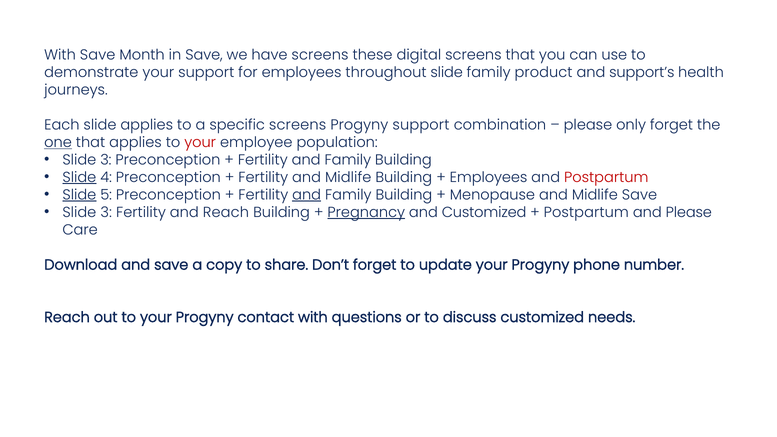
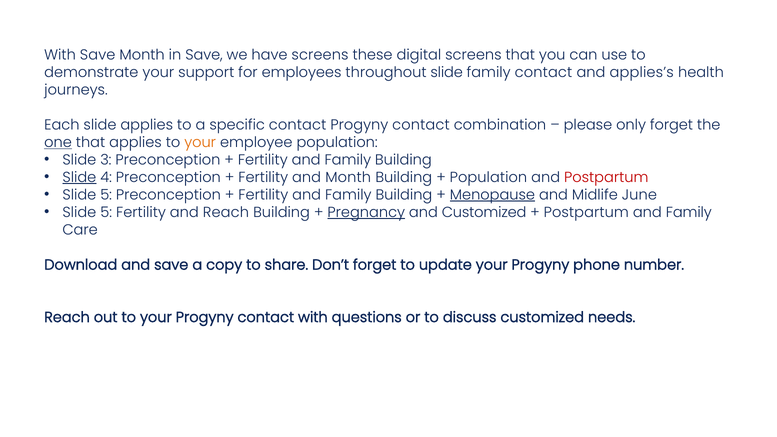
family product: product -> contact
support’s: support’s -> applies’s
specific screens: screens -> contact
support at (421, 125): support -> contact
your at (200, 142) colour: red -> orange
Fertility and Midlife: Midlife -> Month
Employees at (489, 177): Employees -> Population
Slide at (79, 195) underline: present -> none
and at (307, 195) underline: present -> none
Menopause underline: none -> present
Midlife Save: Save -> June
3 at (106, 212): 3 -> 5
Please at (689, 212): Please -> Family
